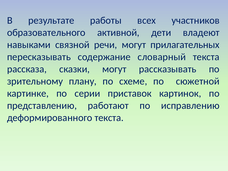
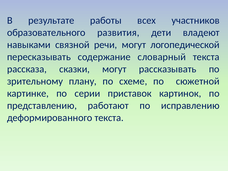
активной: активной -> развития
прилагательных: прилагательных -> логопедической
